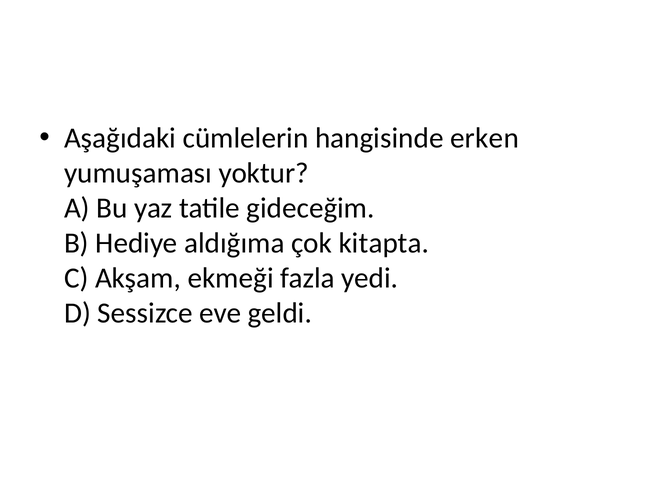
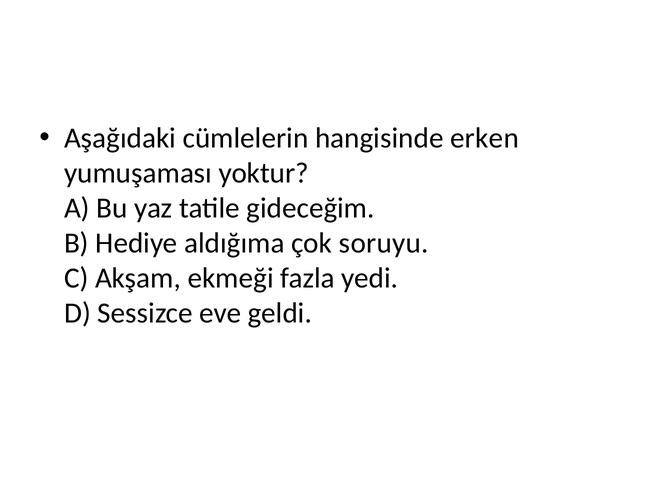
kitapta: kitapta -> soruyu
